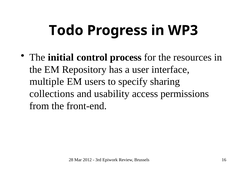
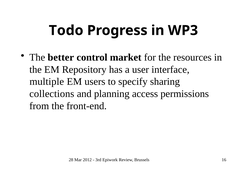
initial: initial -> better
process: process -> market
usability: usability -> planning
